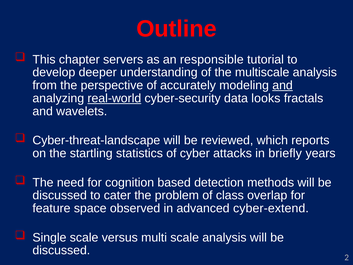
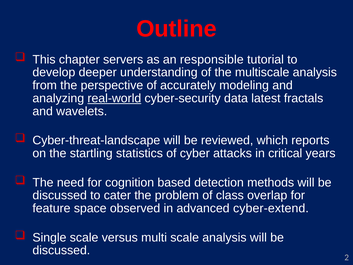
and at (283, 85) underline: present -> none
looks: looks -> latest
briefly: briefly -> critical
